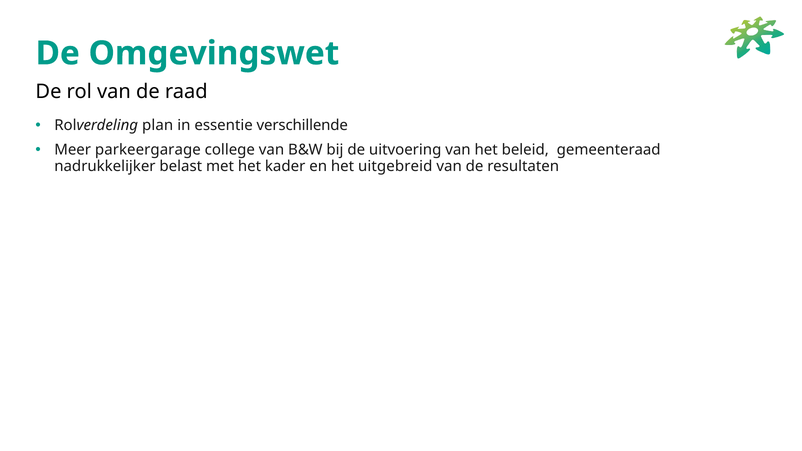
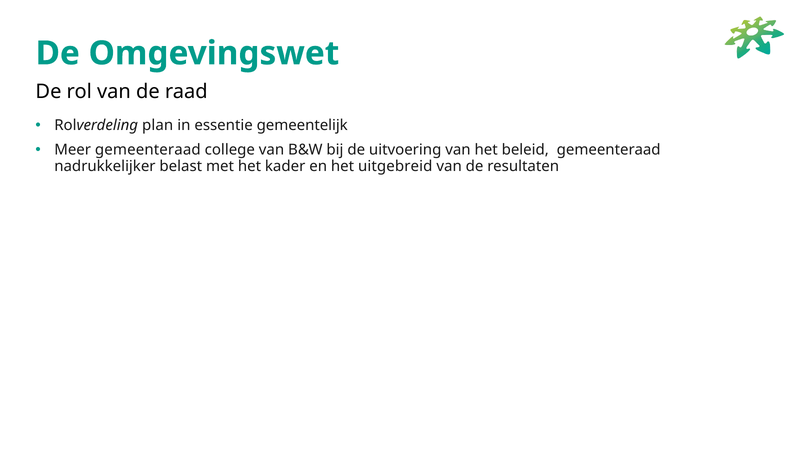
verschillende: verschillende -> gemeentelijk
Meer parkeergarage: parkeergarage -> gemeenteraad
